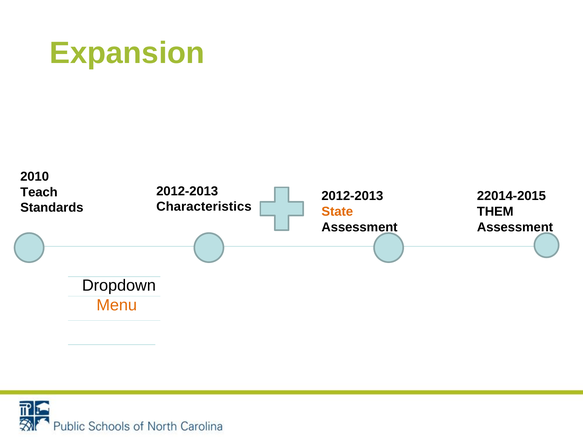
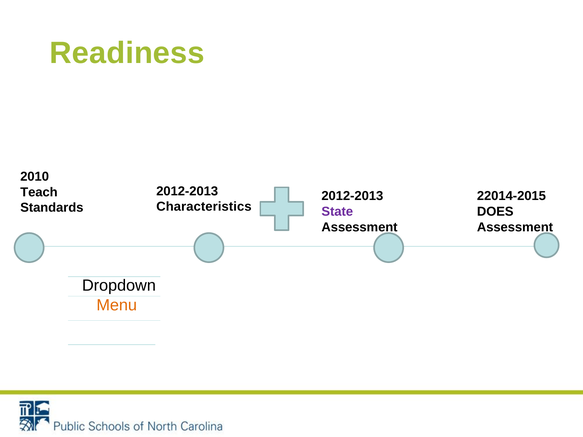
Expansion: Expansion -> Readiness
State colour: orange -> purple
THEM: THEM -> DOES
